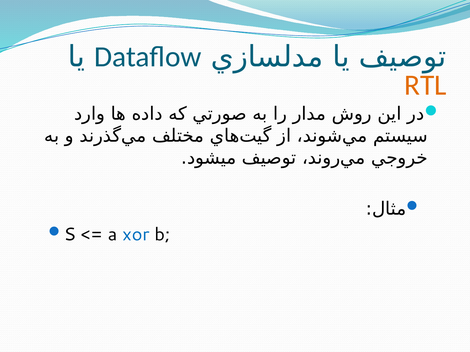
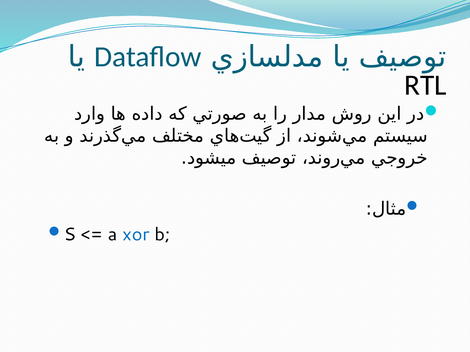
RTL colour: orange -> black
